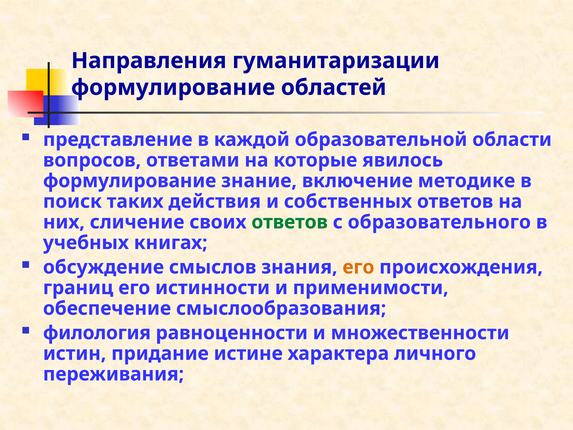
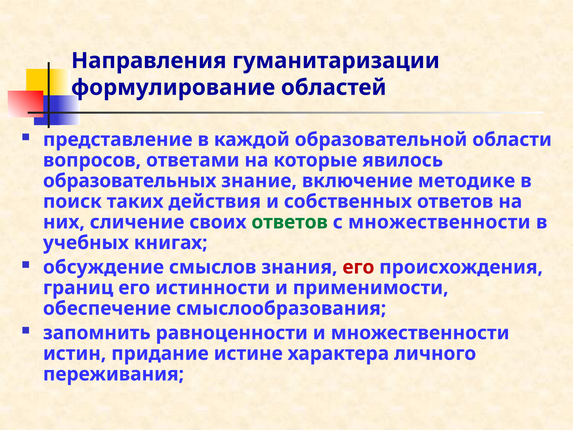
формулирование at (130, 181): формулирование -> образовательных
с образовательного: образовательного -> множественности
его at (358, 267) colour: orange -> red
филология: филология -> запомнить
